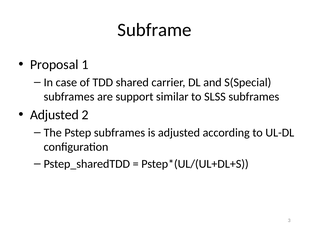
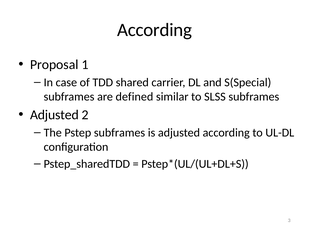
Subframe at (154, 30): Subframe -> According
support: support -> defined
